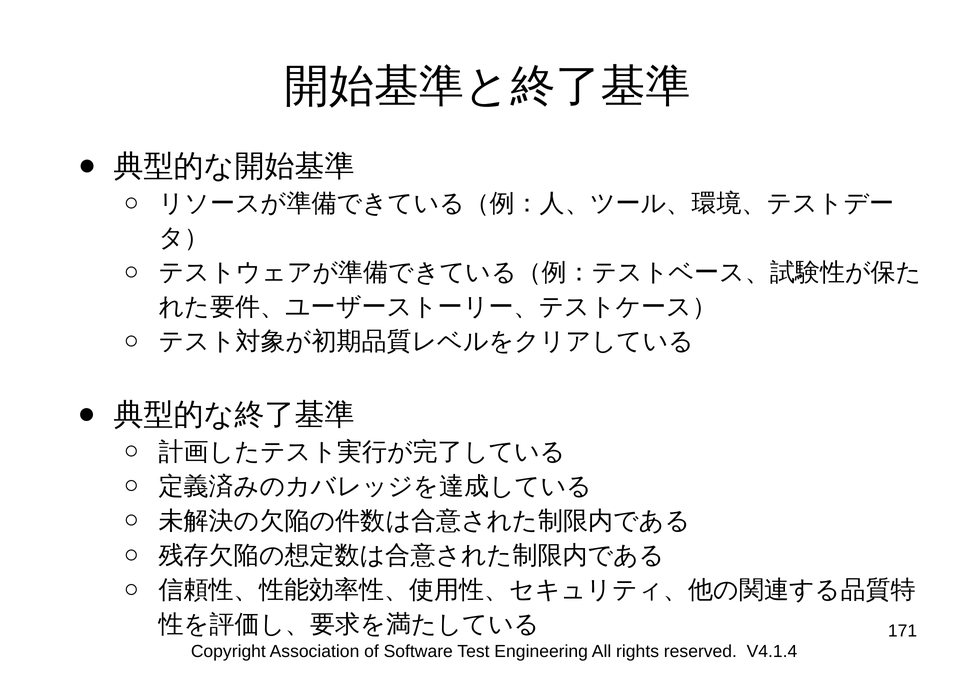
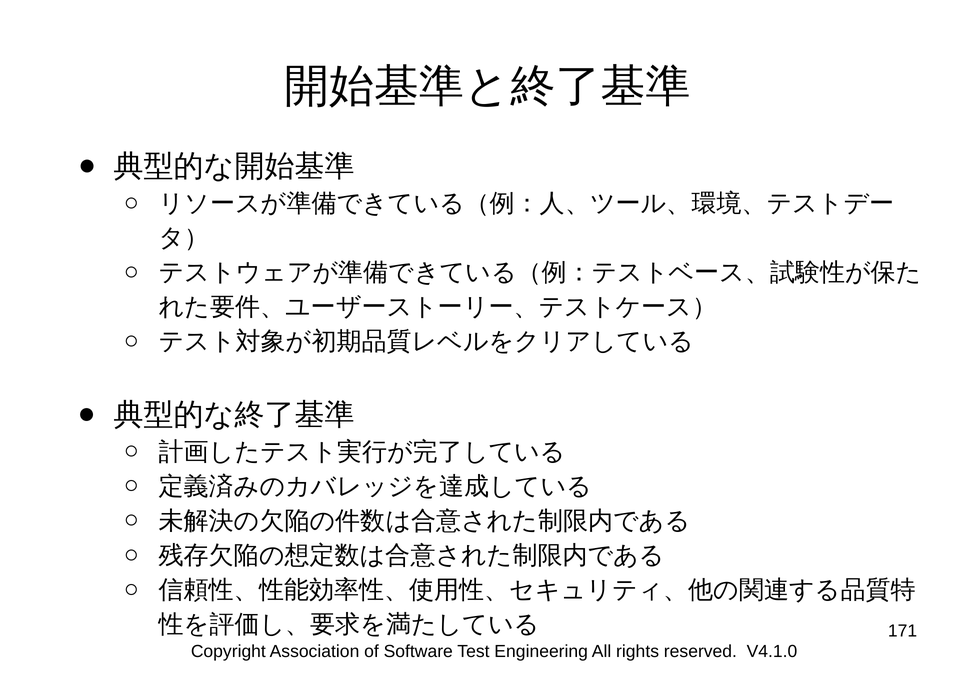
V4.1.4: V4.1.4 -> V4.1.0
